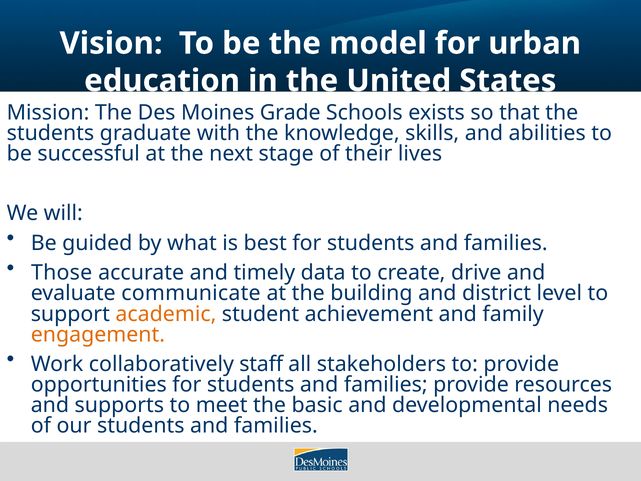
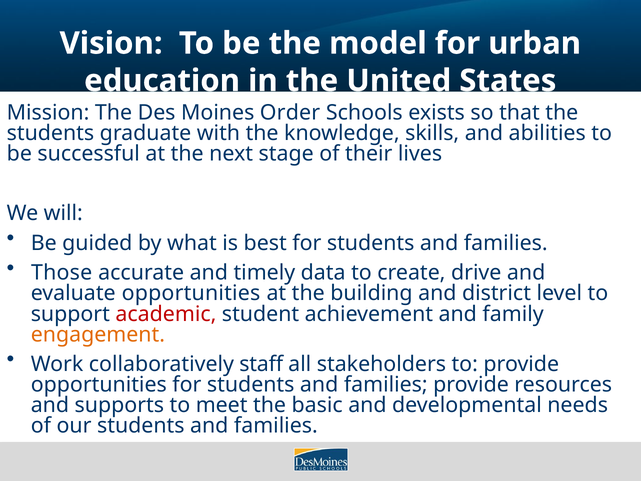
Grade: Grade -> Order
evaluate communicate: communicate -> opportunities
academic colour: orange -> red
